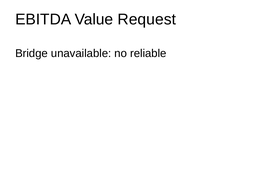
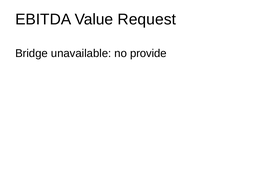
reliable: reliable -> provide
